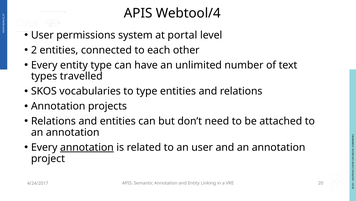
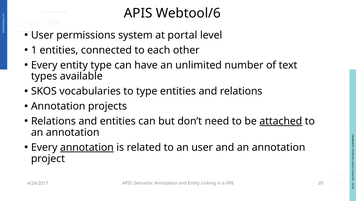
Webtool/4: Webtool/4 -> Webtool/6
2: 2 -> 1
travelled: travelled -> available
attached underline: none -> present
